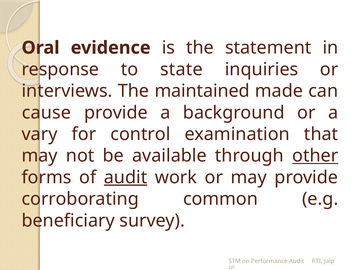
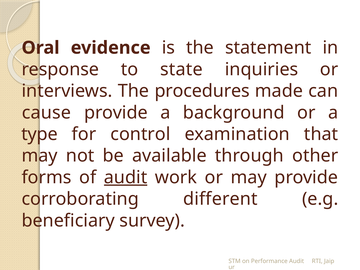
maintained: maintained -> procedures
vary: vary -> type
other underline: present -> none
common: common -> different
